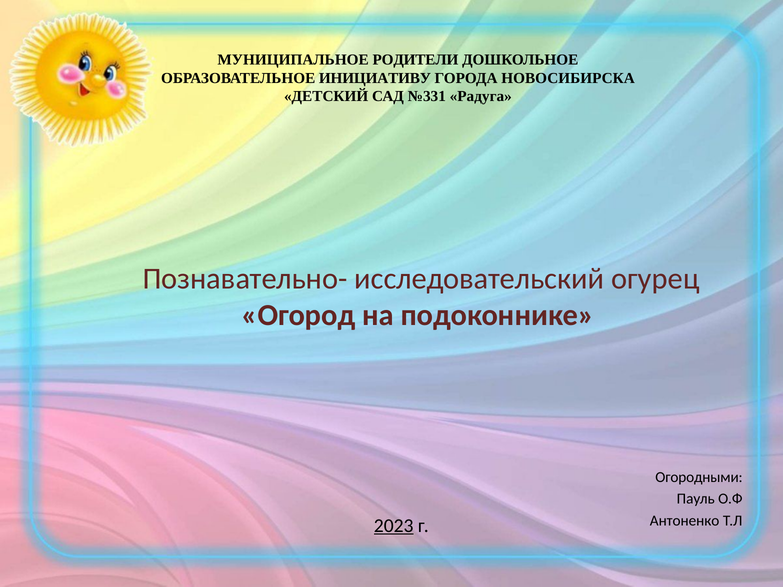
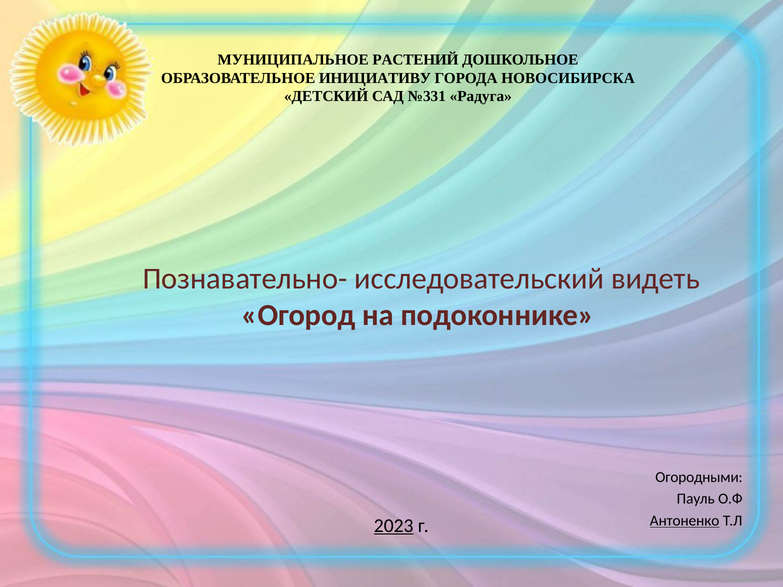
РОДИТЕЛИ: РОДИТЕЛИ -> РАСТЕНИЙ
огурец: огурец -> видеть
Антоненко underline: none -> present
